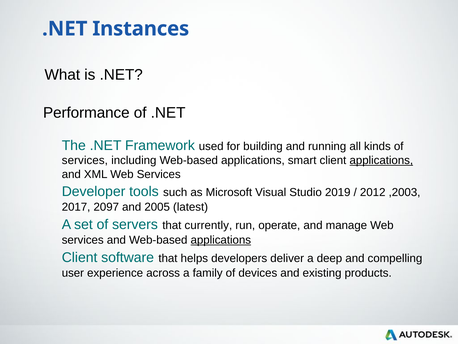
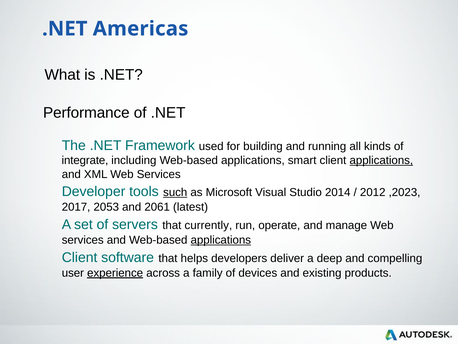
Instances: Instances -> Americas
services at (85, 160): services -> integrate
such underline: none -> present
2019: 2019 -> 2014
,2003: ,2003 -> ,2023
2097: 2097 -> 2053
2005: 2005 -> 2061
experience underline: none -> present
